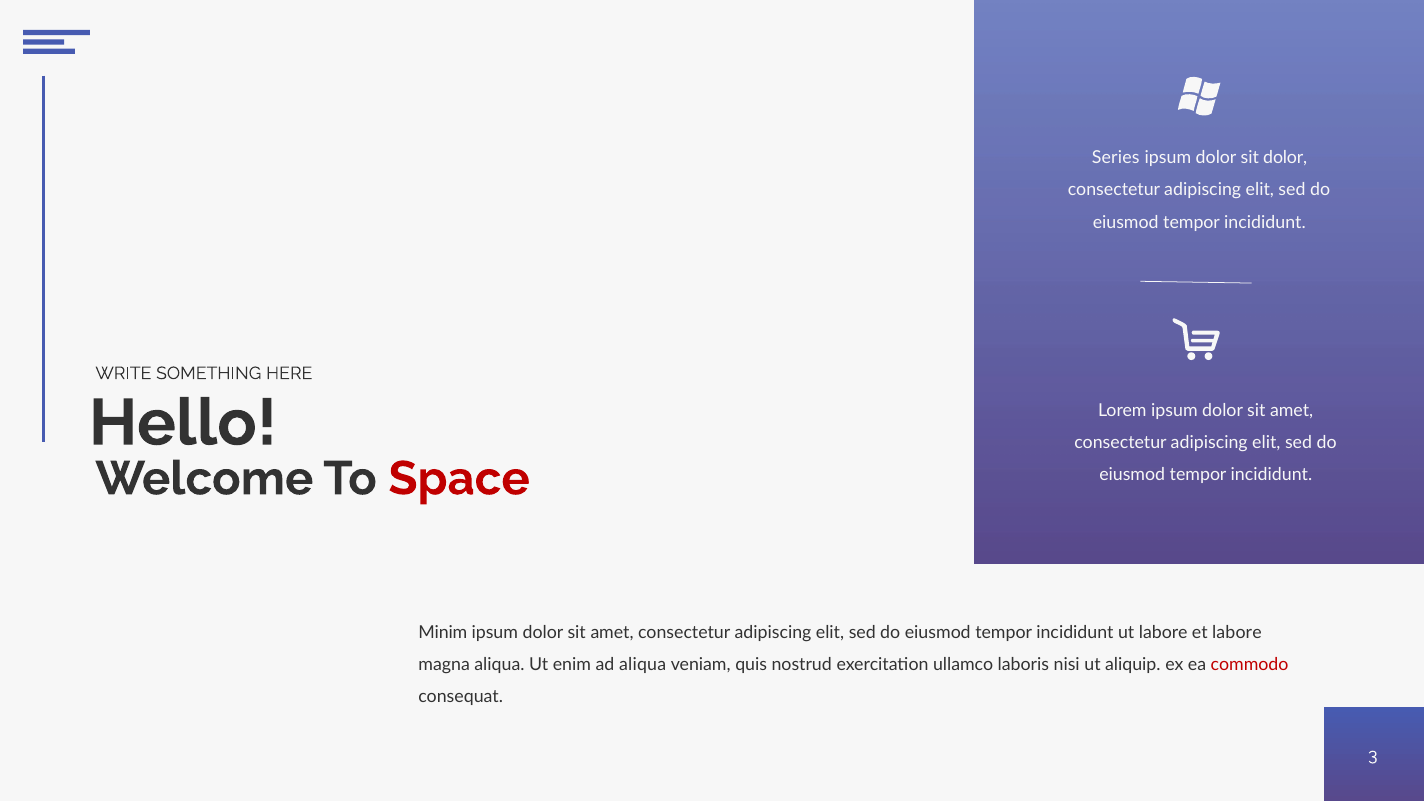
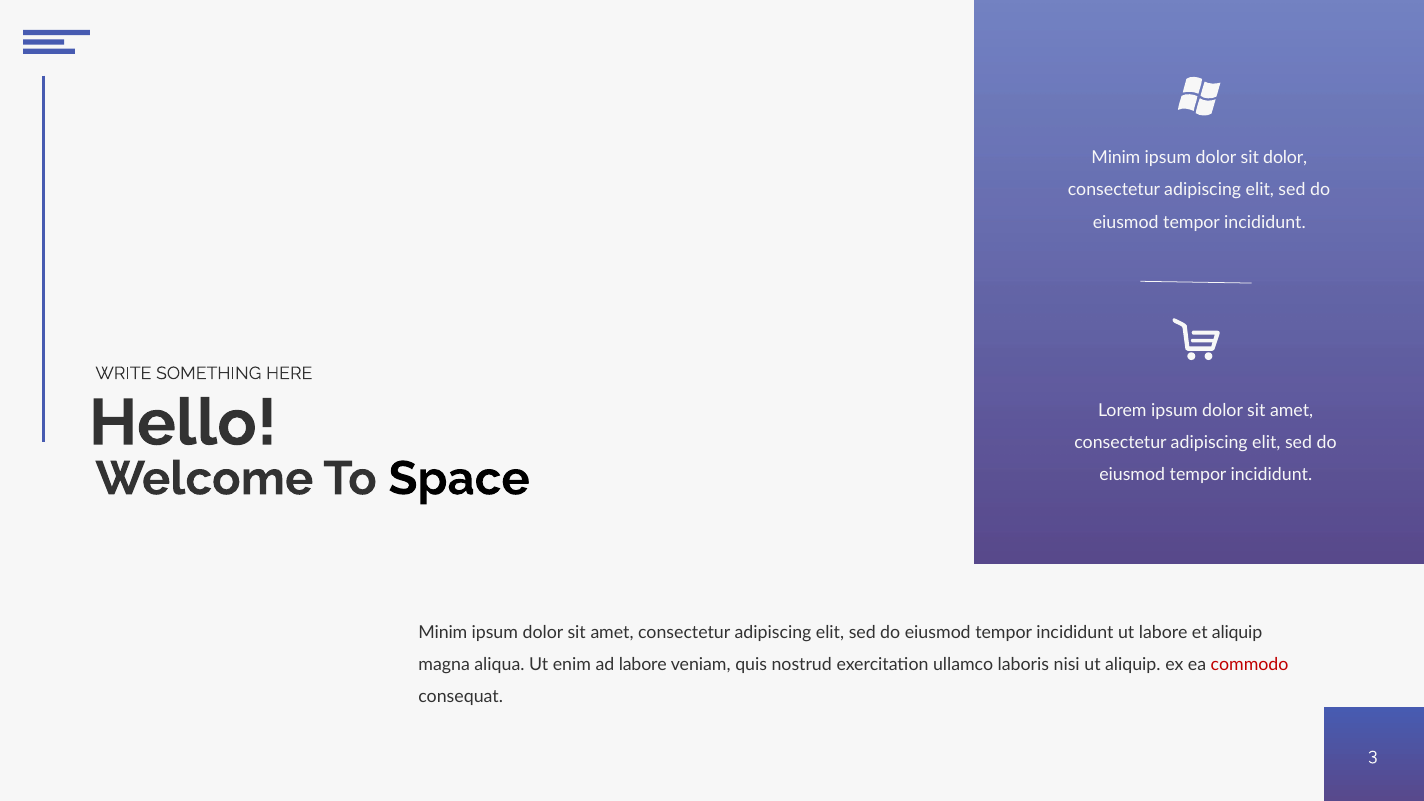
Series at (1116, 158): Series -> Minim
Space colour: red -> black
et labore: labore -> aliquip
ad aliqua: aliqua -> labore
